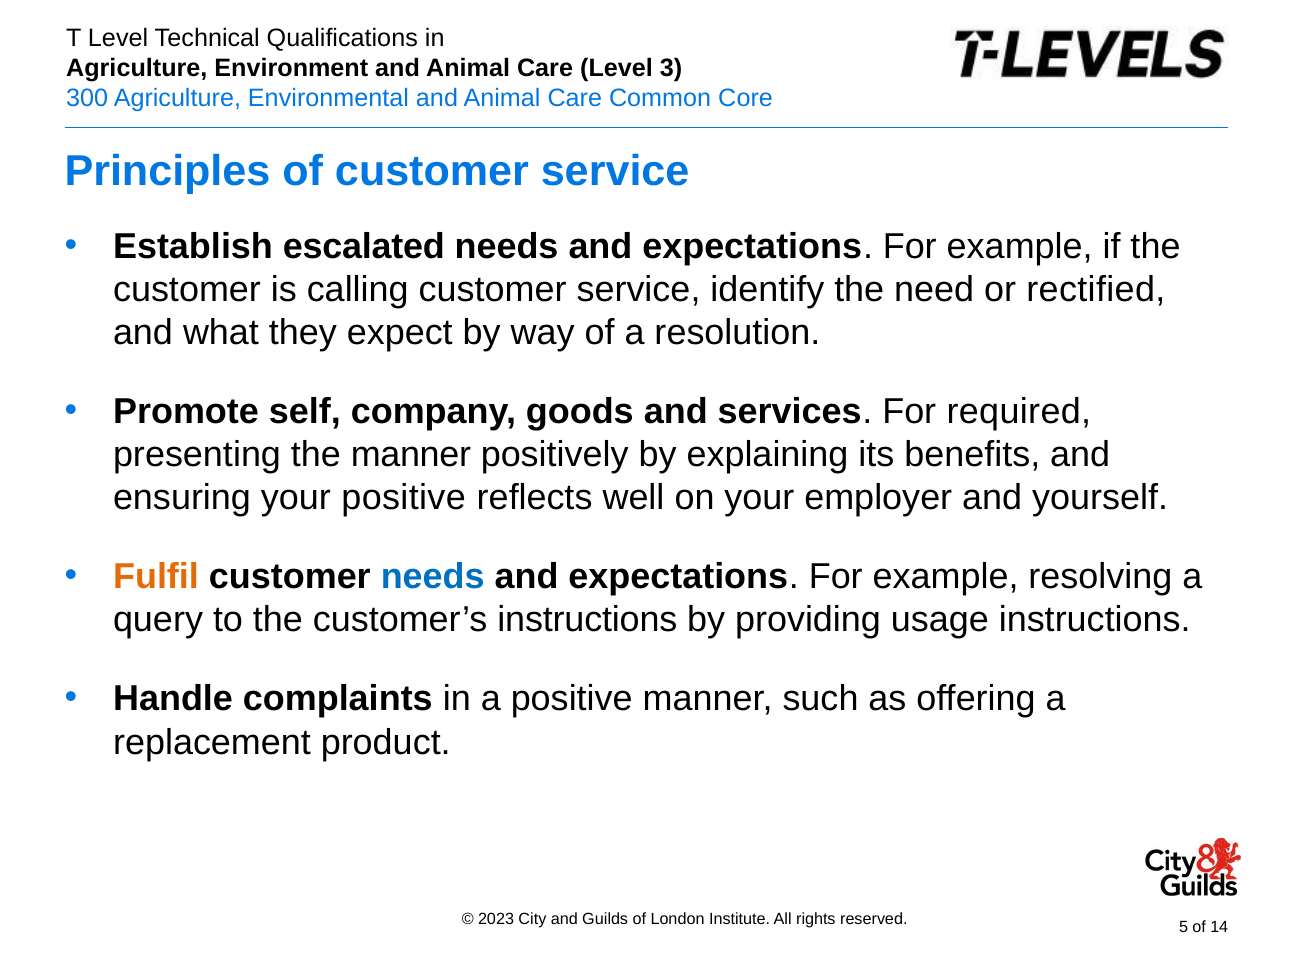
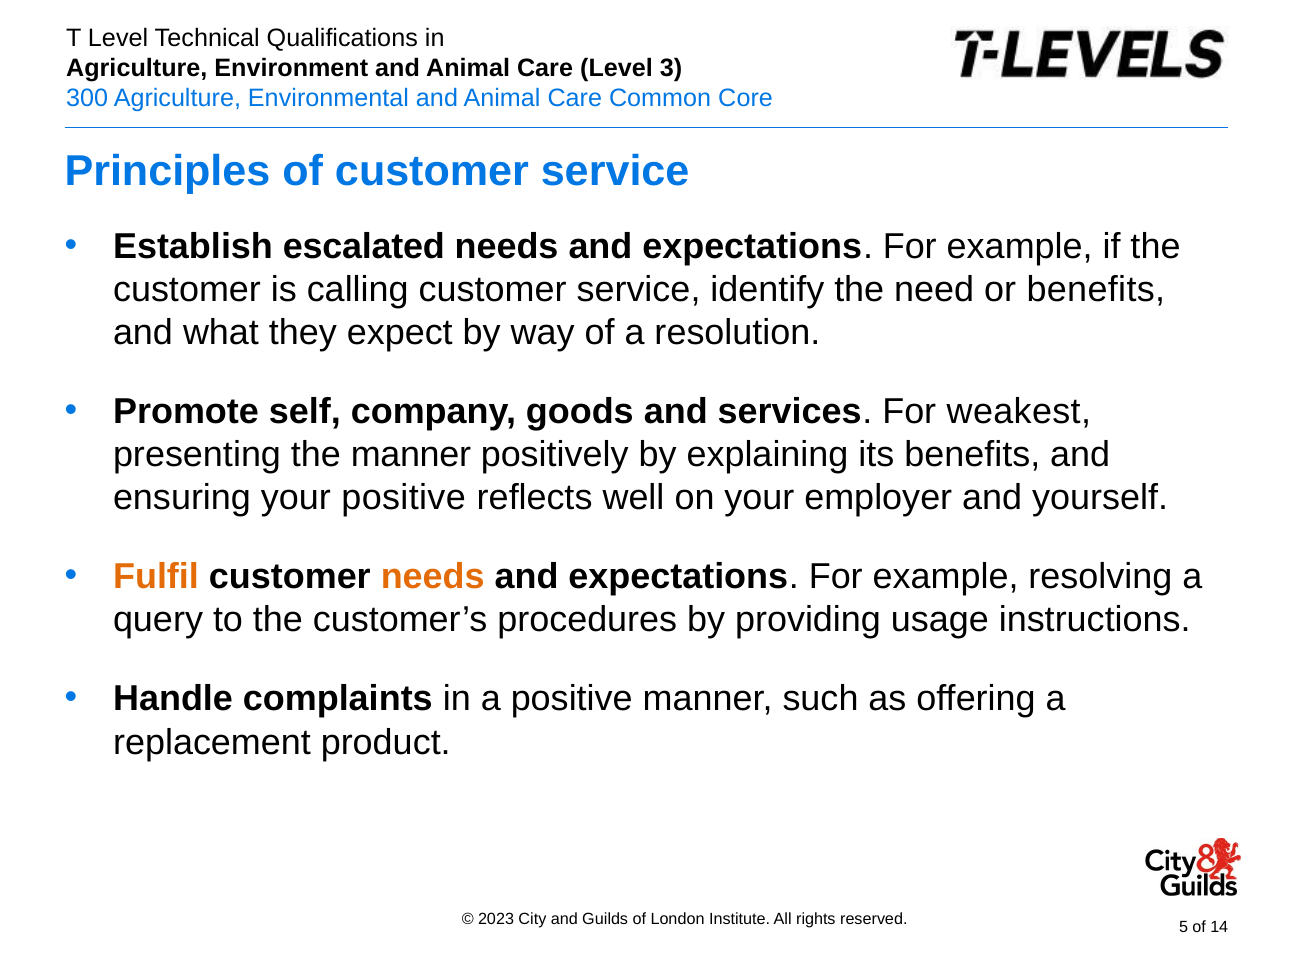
or rectified: rectified -> benefits
required: required -> weakest
needs at (433, 577) colour: blue -> orange
customer’s instructions: instructions -> procedures
